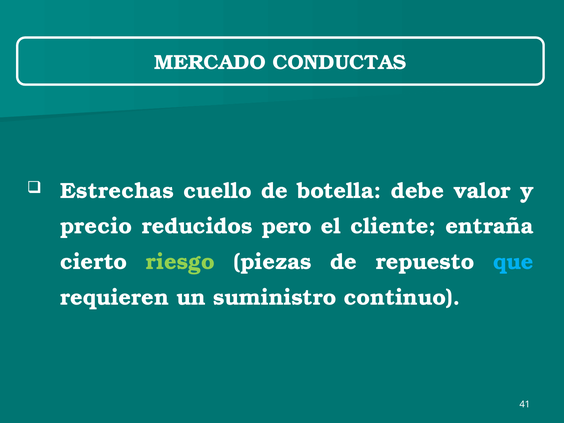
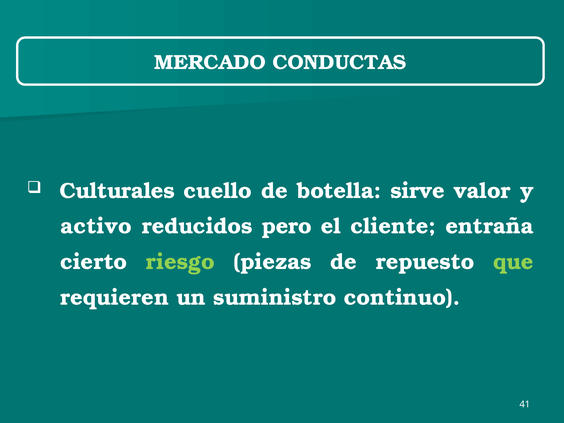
Estrechas: Estrechas -> Culturales
debe: debe -> sirve
precio: precio -> activo
que colour: light blue -> light green
